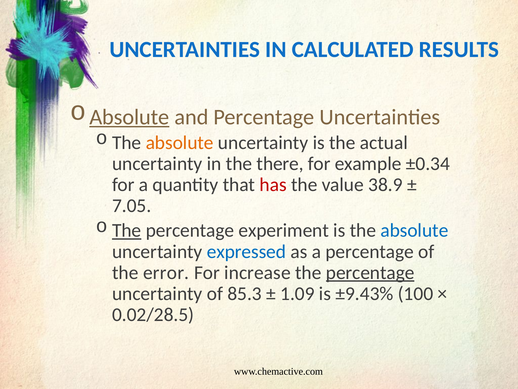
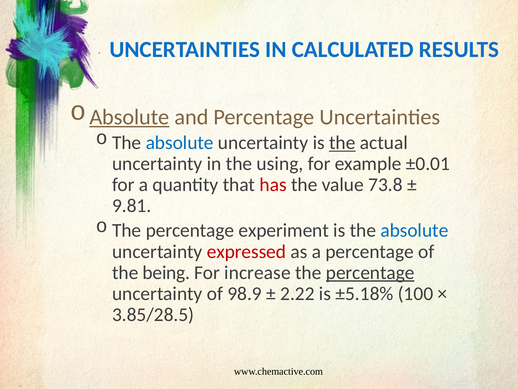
absolute at (180, 143) colour: orange -> blue
the at (342, 143) underline: none -> present
there: there -> using
±0.34: ±0.34 -> ±0.01
38.9: 38.9 -> 73.8
7.05: 7.05 -> 9.81
The at (127, 230) underline: present -> none
expressed colour: blue -> red
error: error -> being
85.3: 85.3 -> 98.9
1.09: 1.09 -> 2.22
±9.43%: ±9.43% -> ±5.18%
0.02/28.5: 0.02/28.5 -> 3.85/28.5
